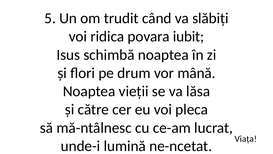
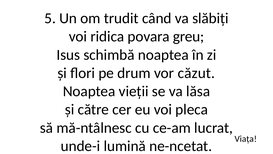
iubit: iubit -> greu
mână: mână -> căzut
